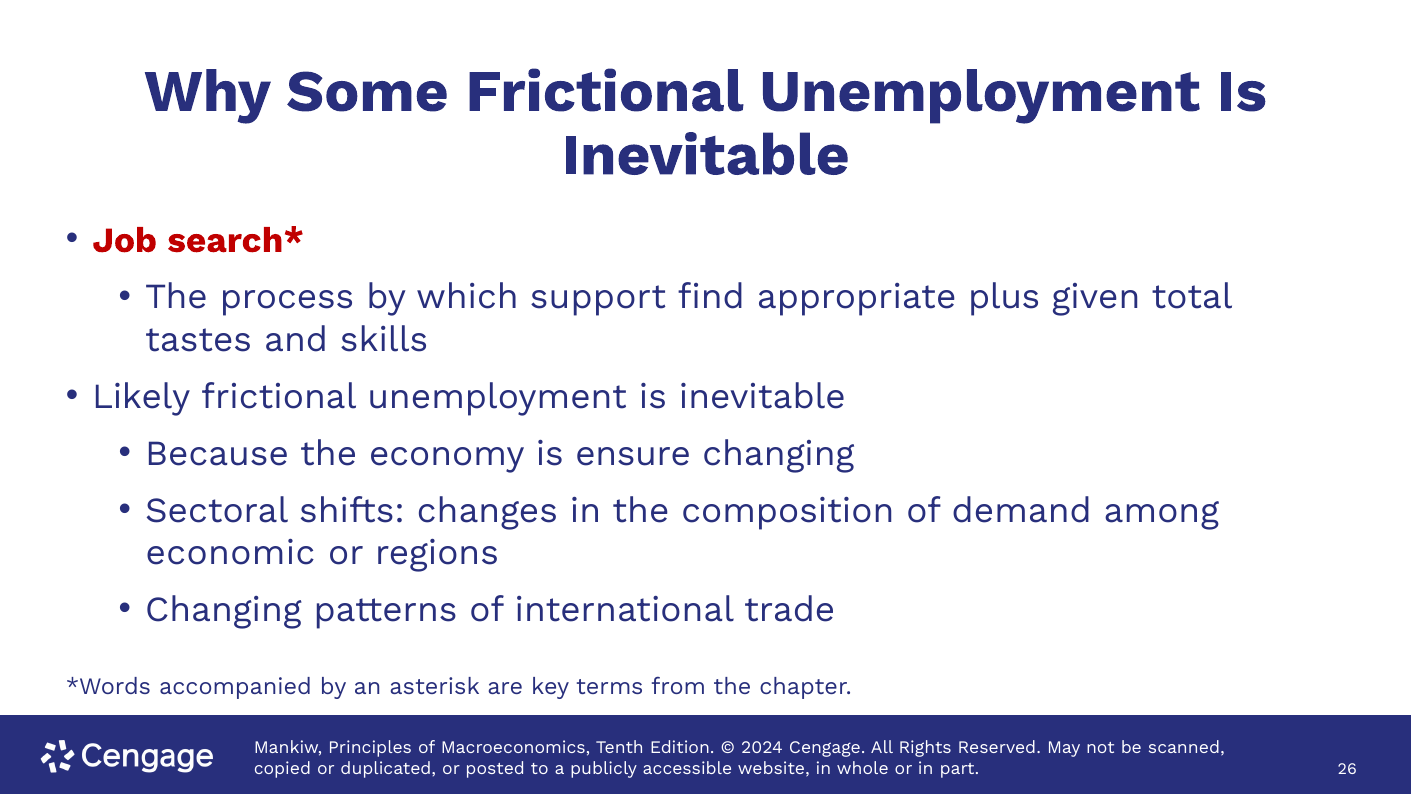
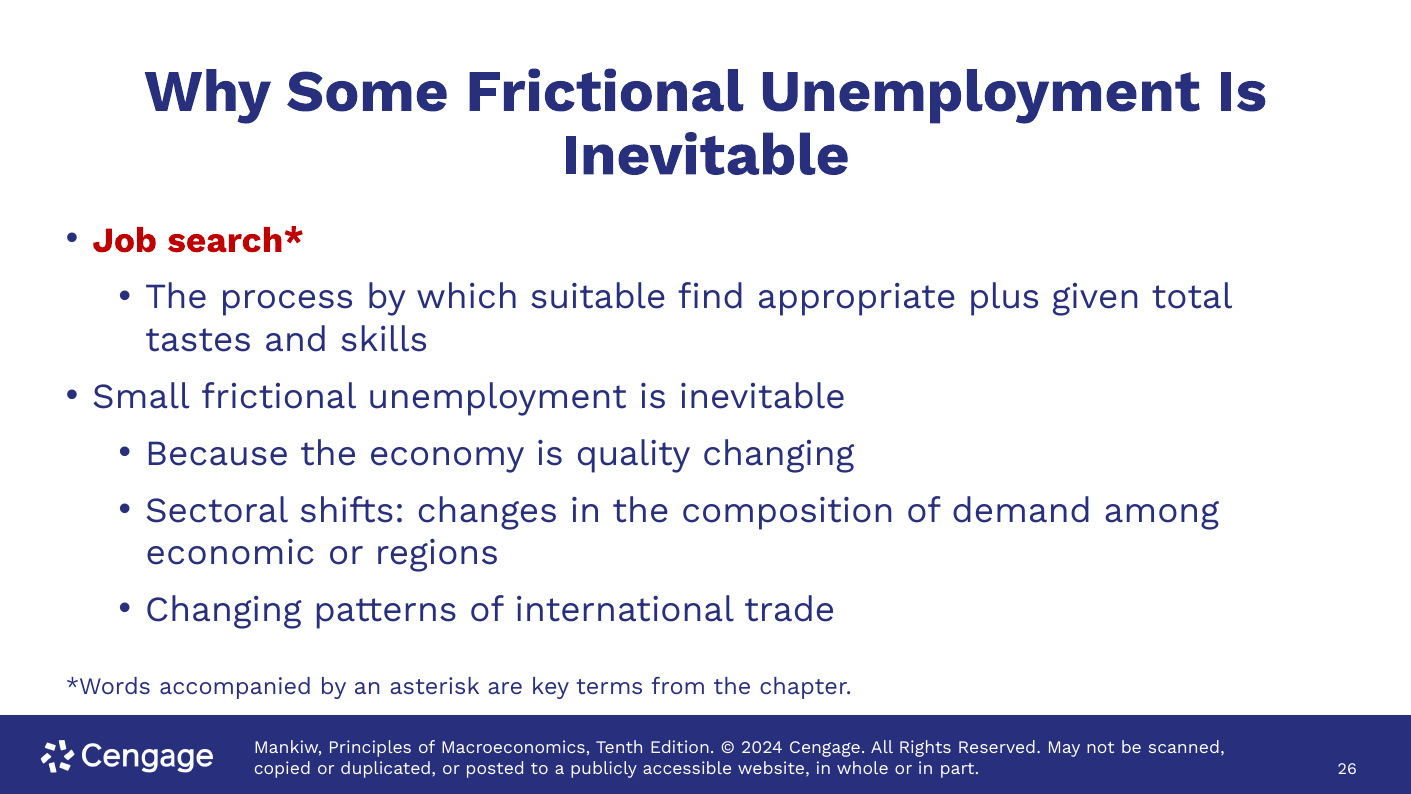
support: support -> suitable
Likely: Likely -> Small
ensure: ensure -> quality
